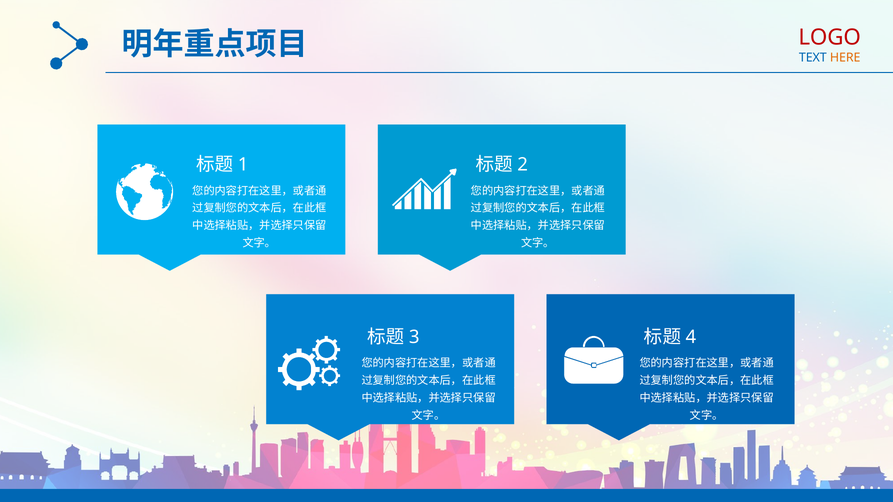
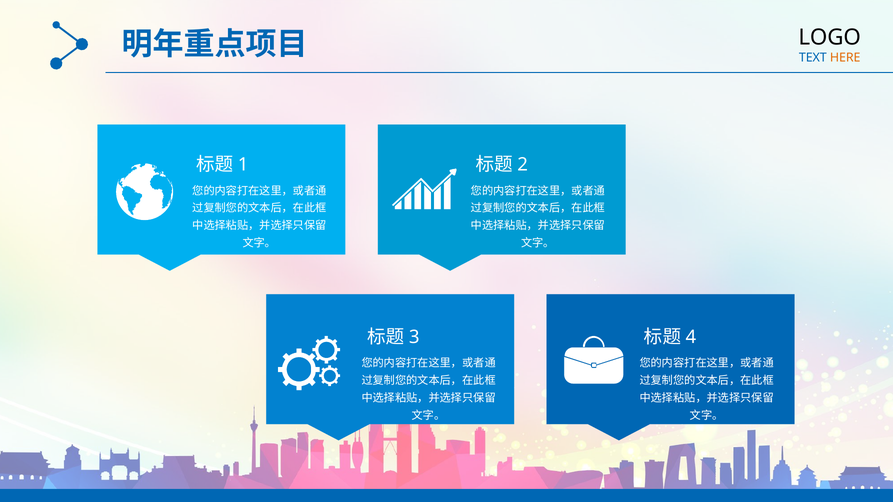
LOGO colour: red -> black
